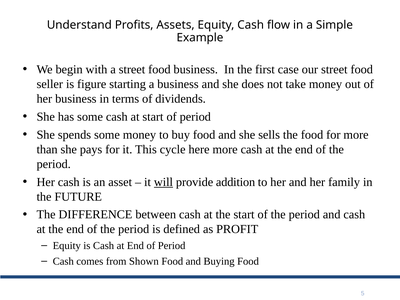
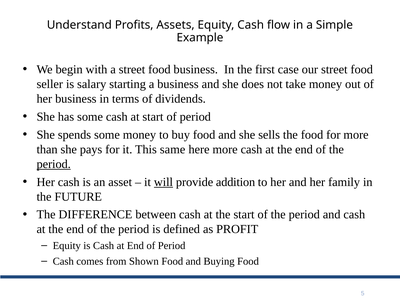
figure: figure -> salary
cycle: cycle -> same
period at (54, 164) underline: none -> present
